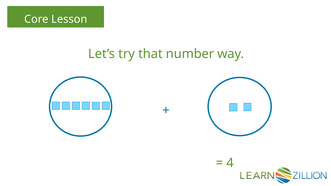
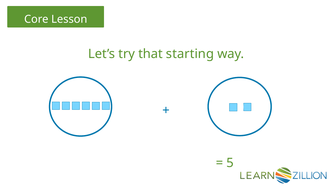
number: number -> starting
4: 4 -> 5
